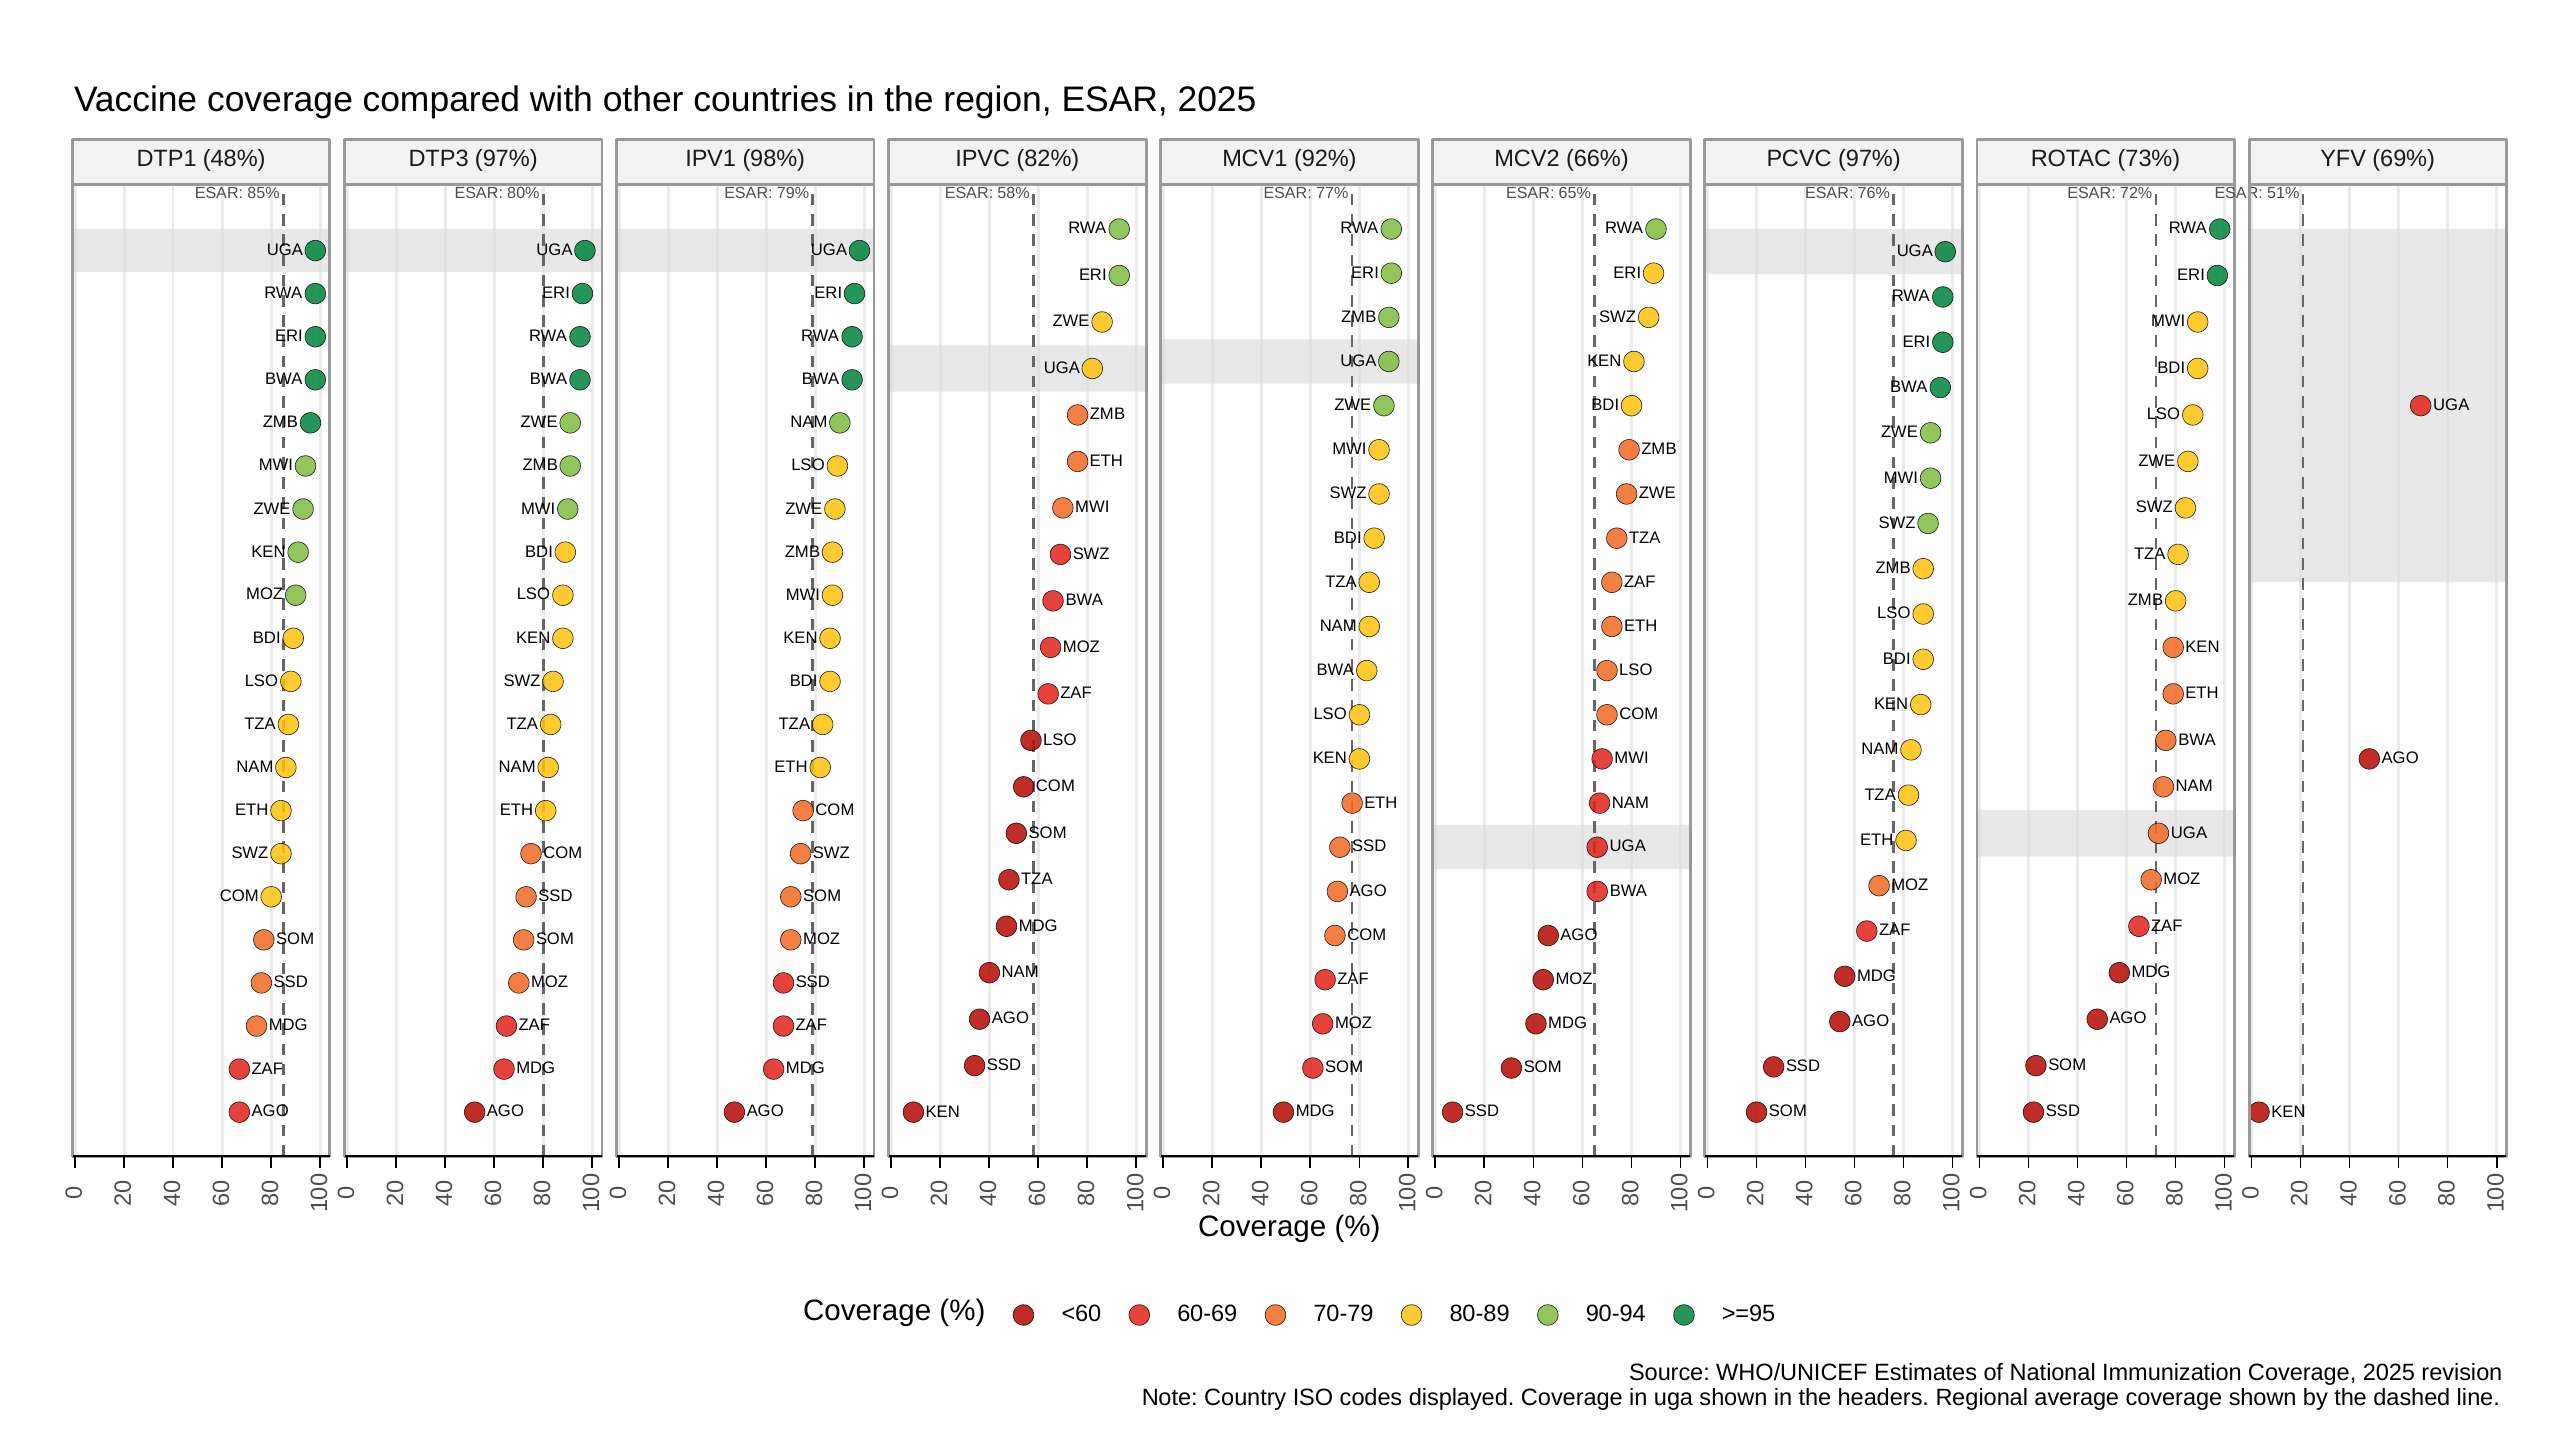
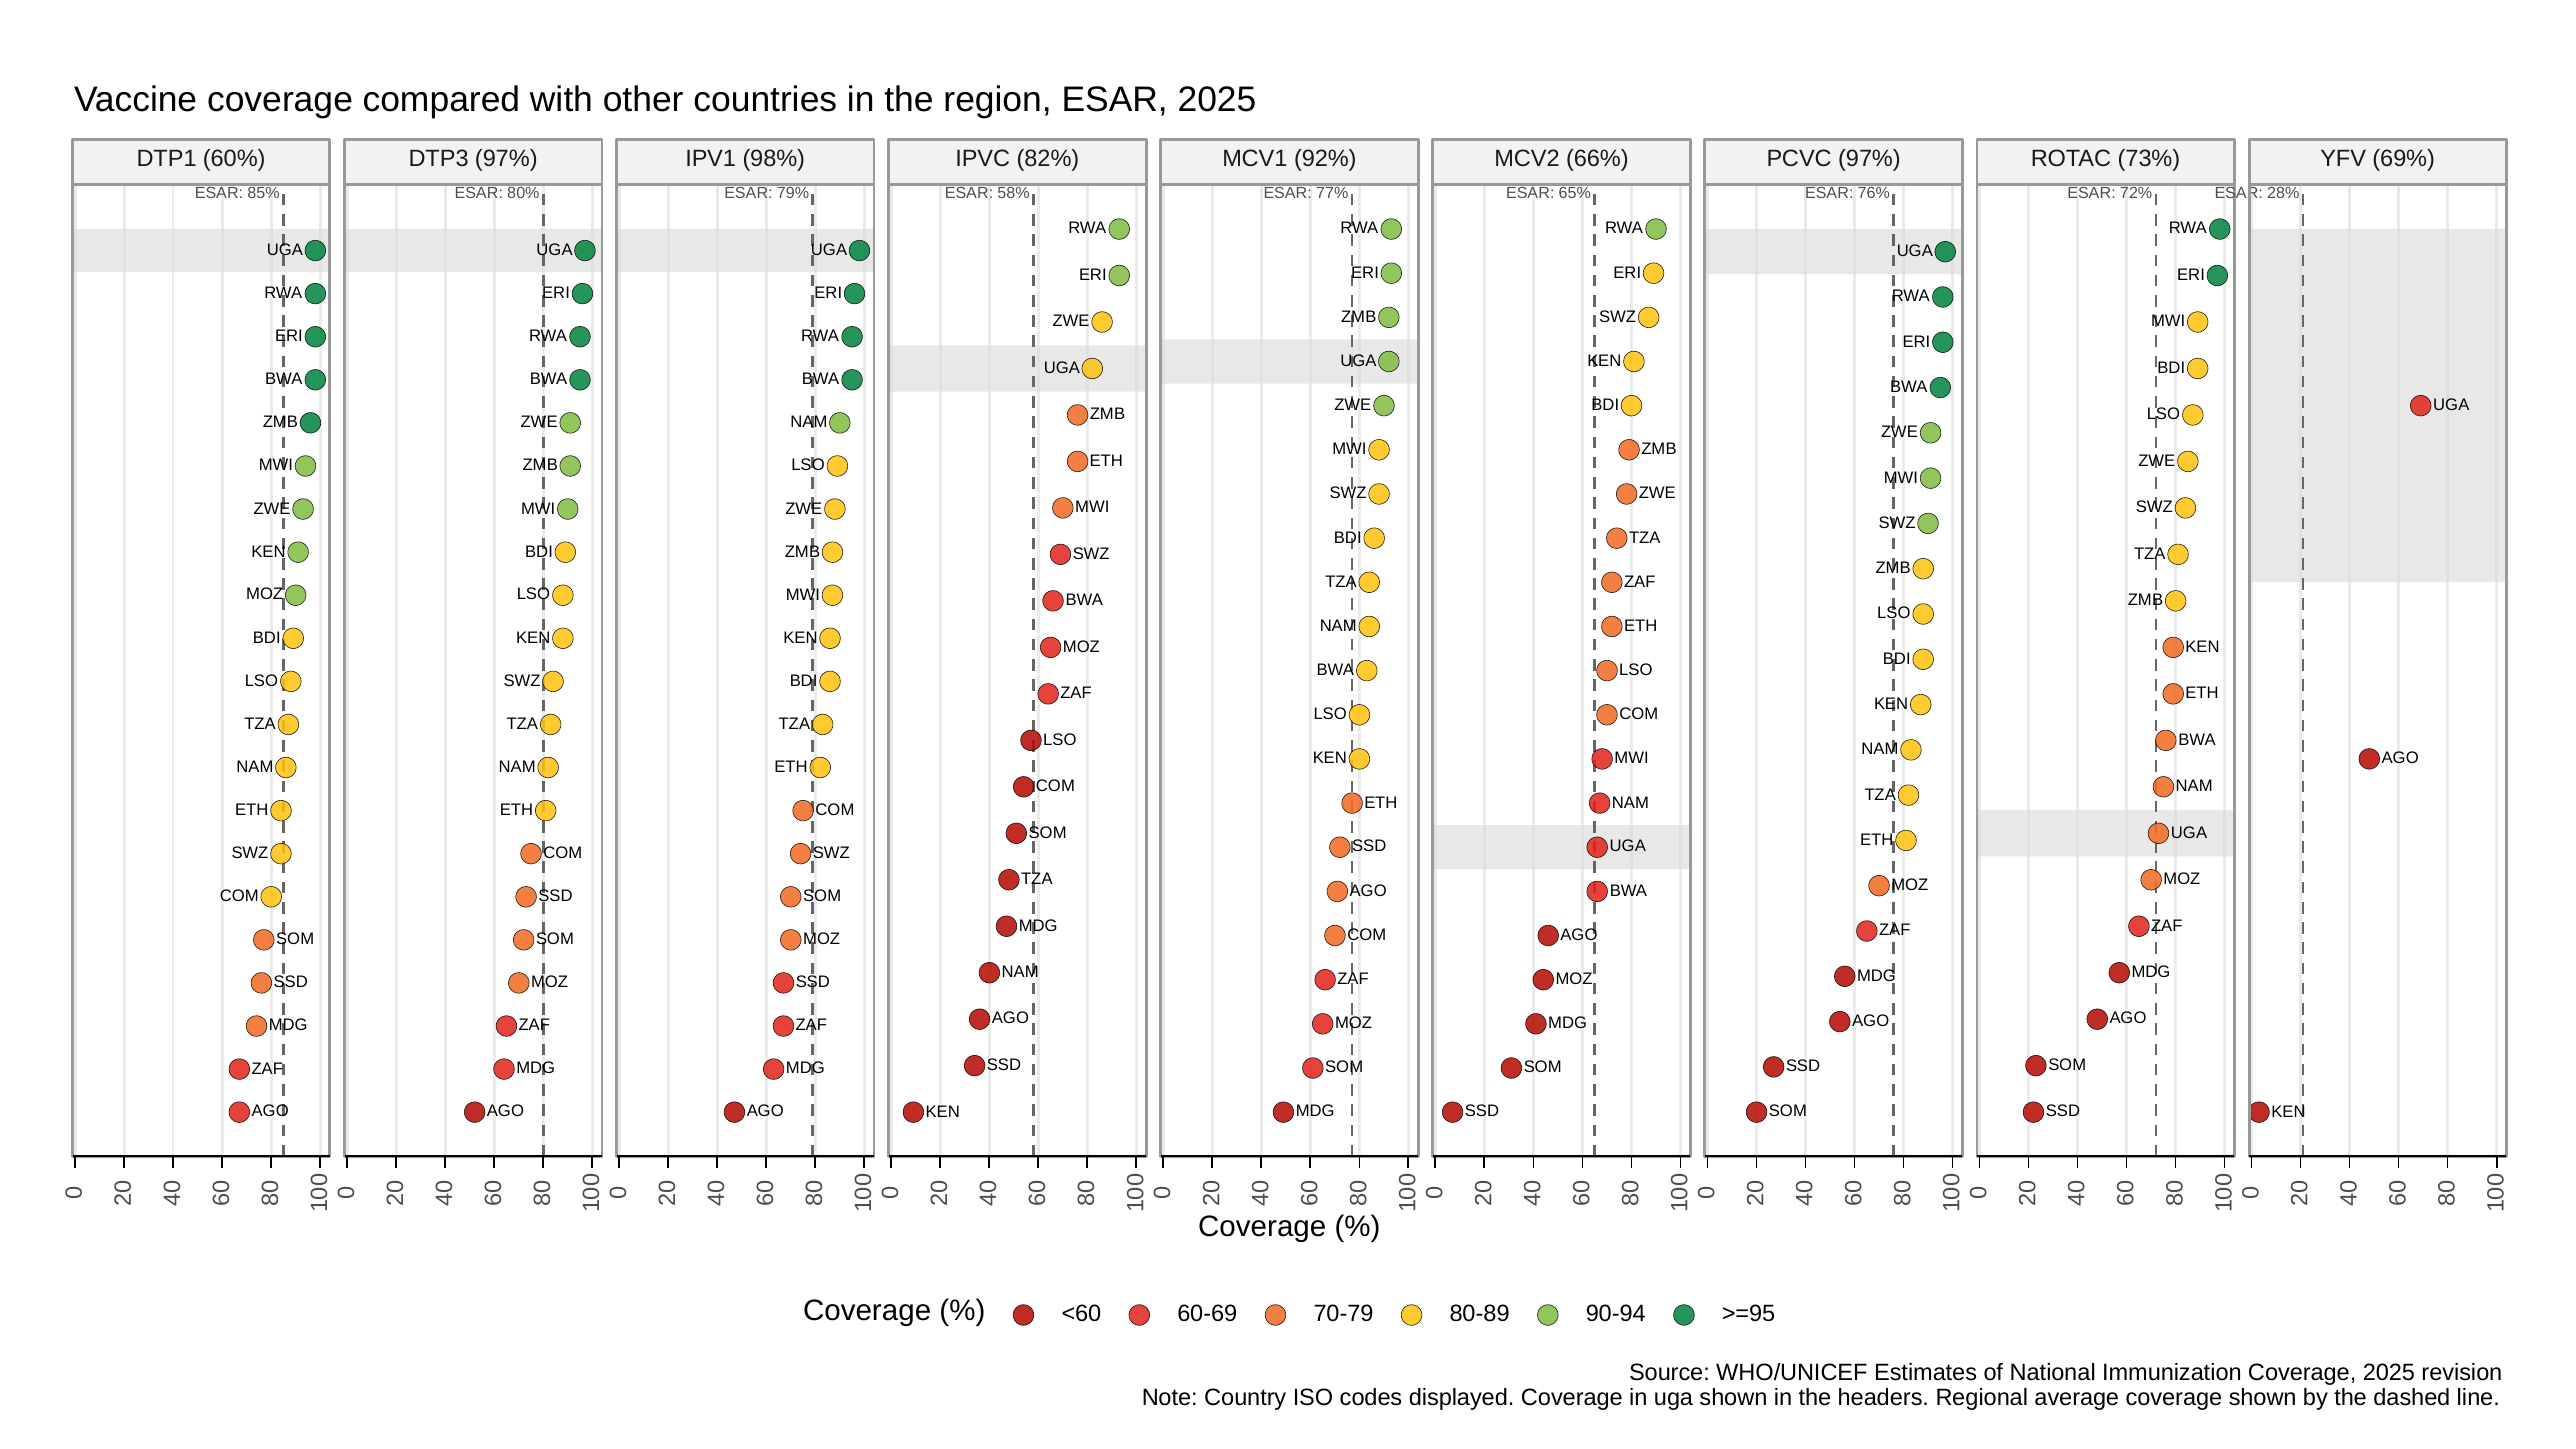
48%: 48% -> 60%
51%: 51% -> 28%
